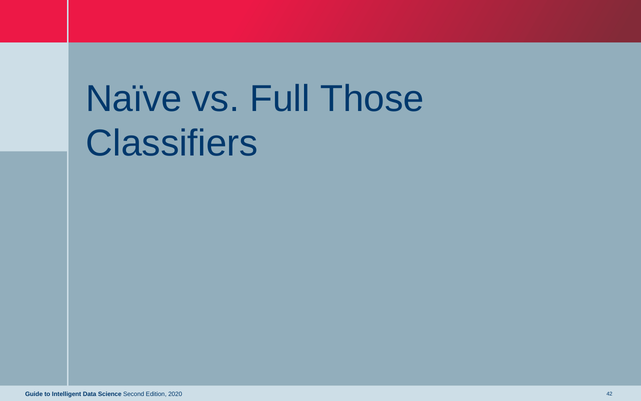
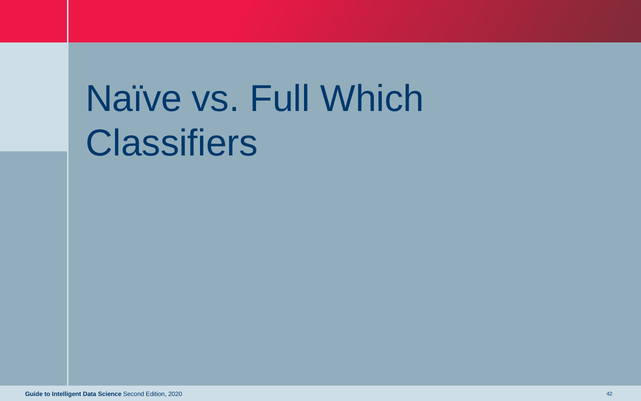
Those: Those -> Which
